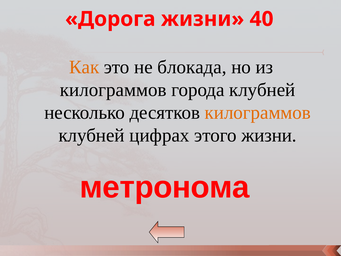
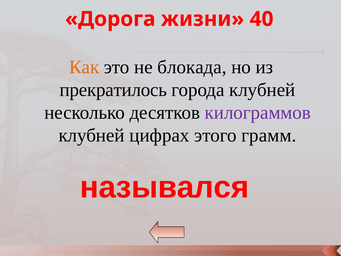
килограммов at (113, 90): килограммов -> прекратилось
килограммов at (258, 113) colour: orange -> purple
этого жизни: жизни -> грамм
метронома: метронома -> назывался
